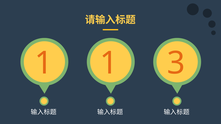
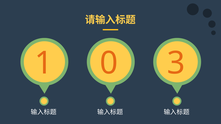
1 1: 1 -> 0
